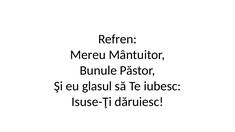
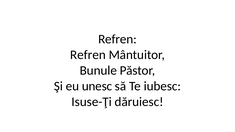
Mereu at (88, 55): Mereu -> Refren
glasul: glasul -> unesc
